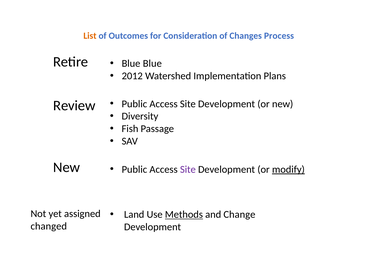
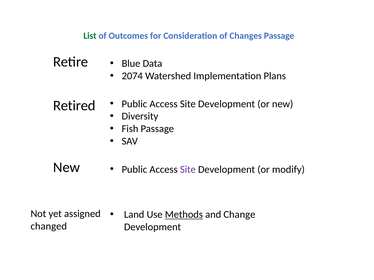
List colour: orange -> green
Changes Process: Process -> Passage
Blue Blue: Blue -> Data
2012: 2012 -> 2074
Review: Review -> Retired
modify underline: present -> none
